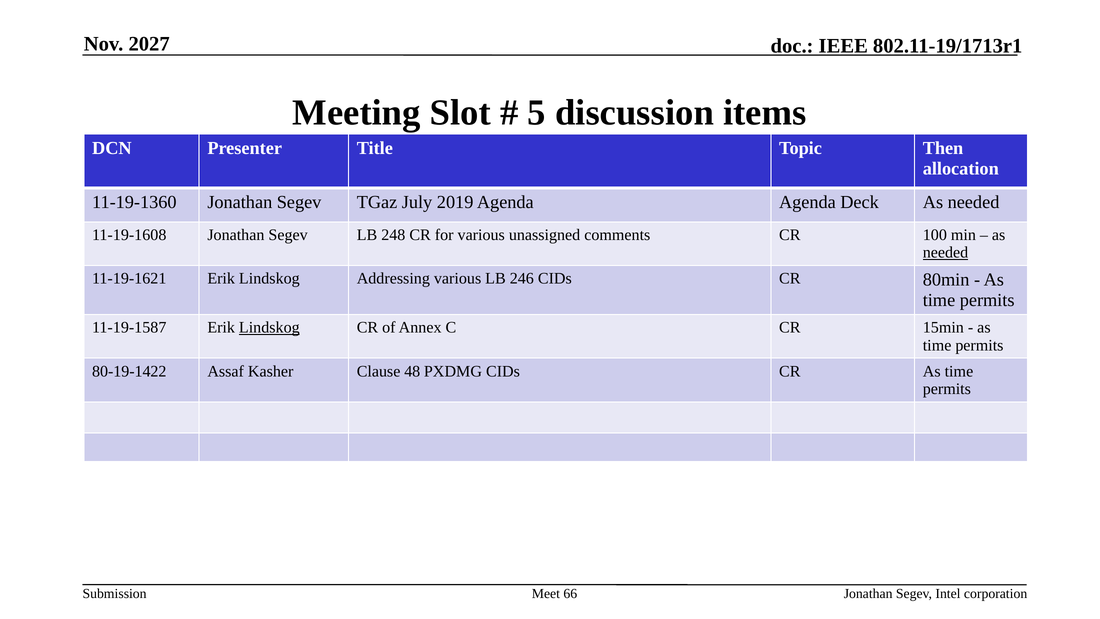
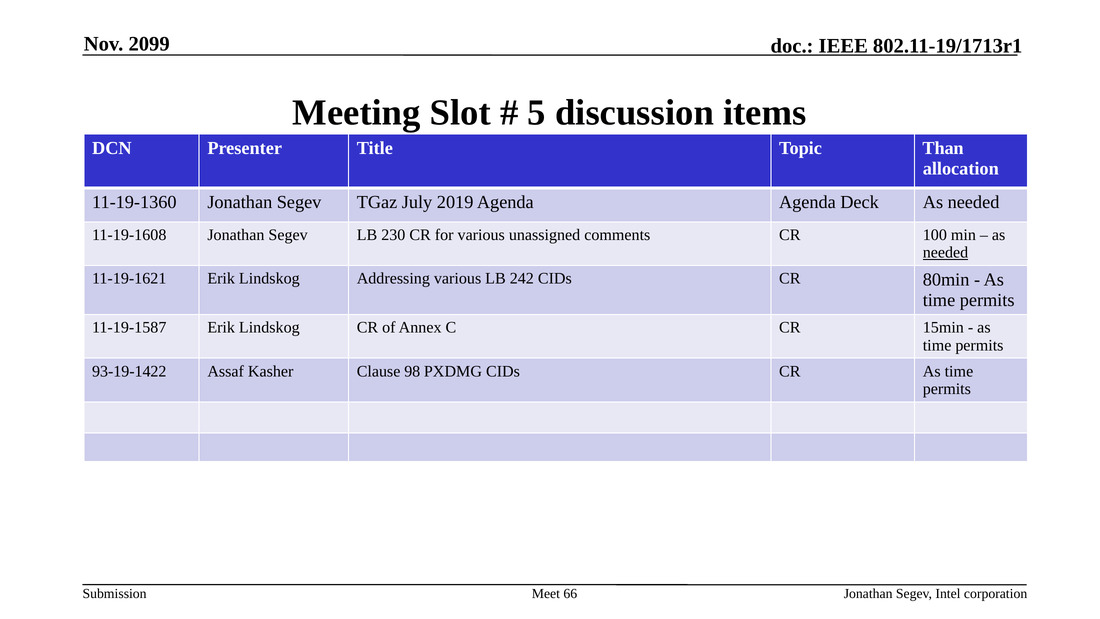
2027: 2027 -> 2099
Then: Then -> Than
248: 248 -> 230
246: 246 -> 242
Lindskog at (269, 327) underline: present -> none
80-19-1422: 80-19-1422 -> 93-19-1422
48: 48 -> 98
